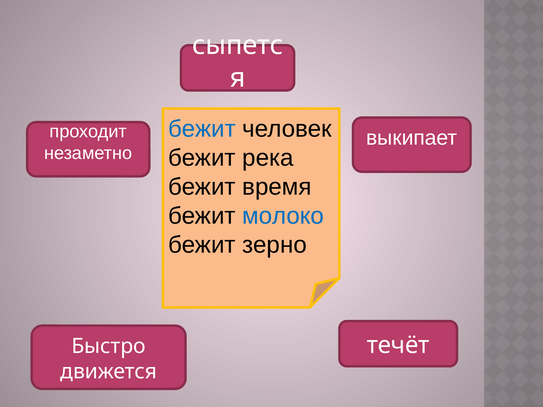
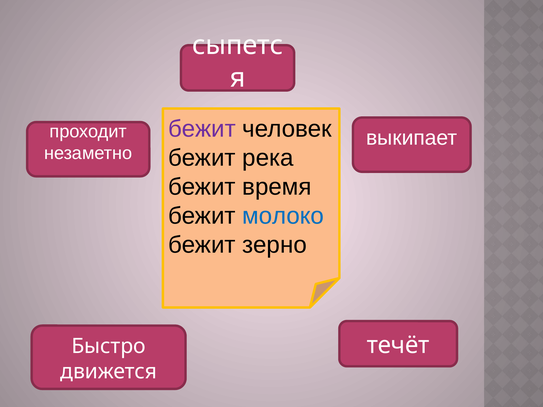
бежит at (202, 129) colour: blue -> purple
